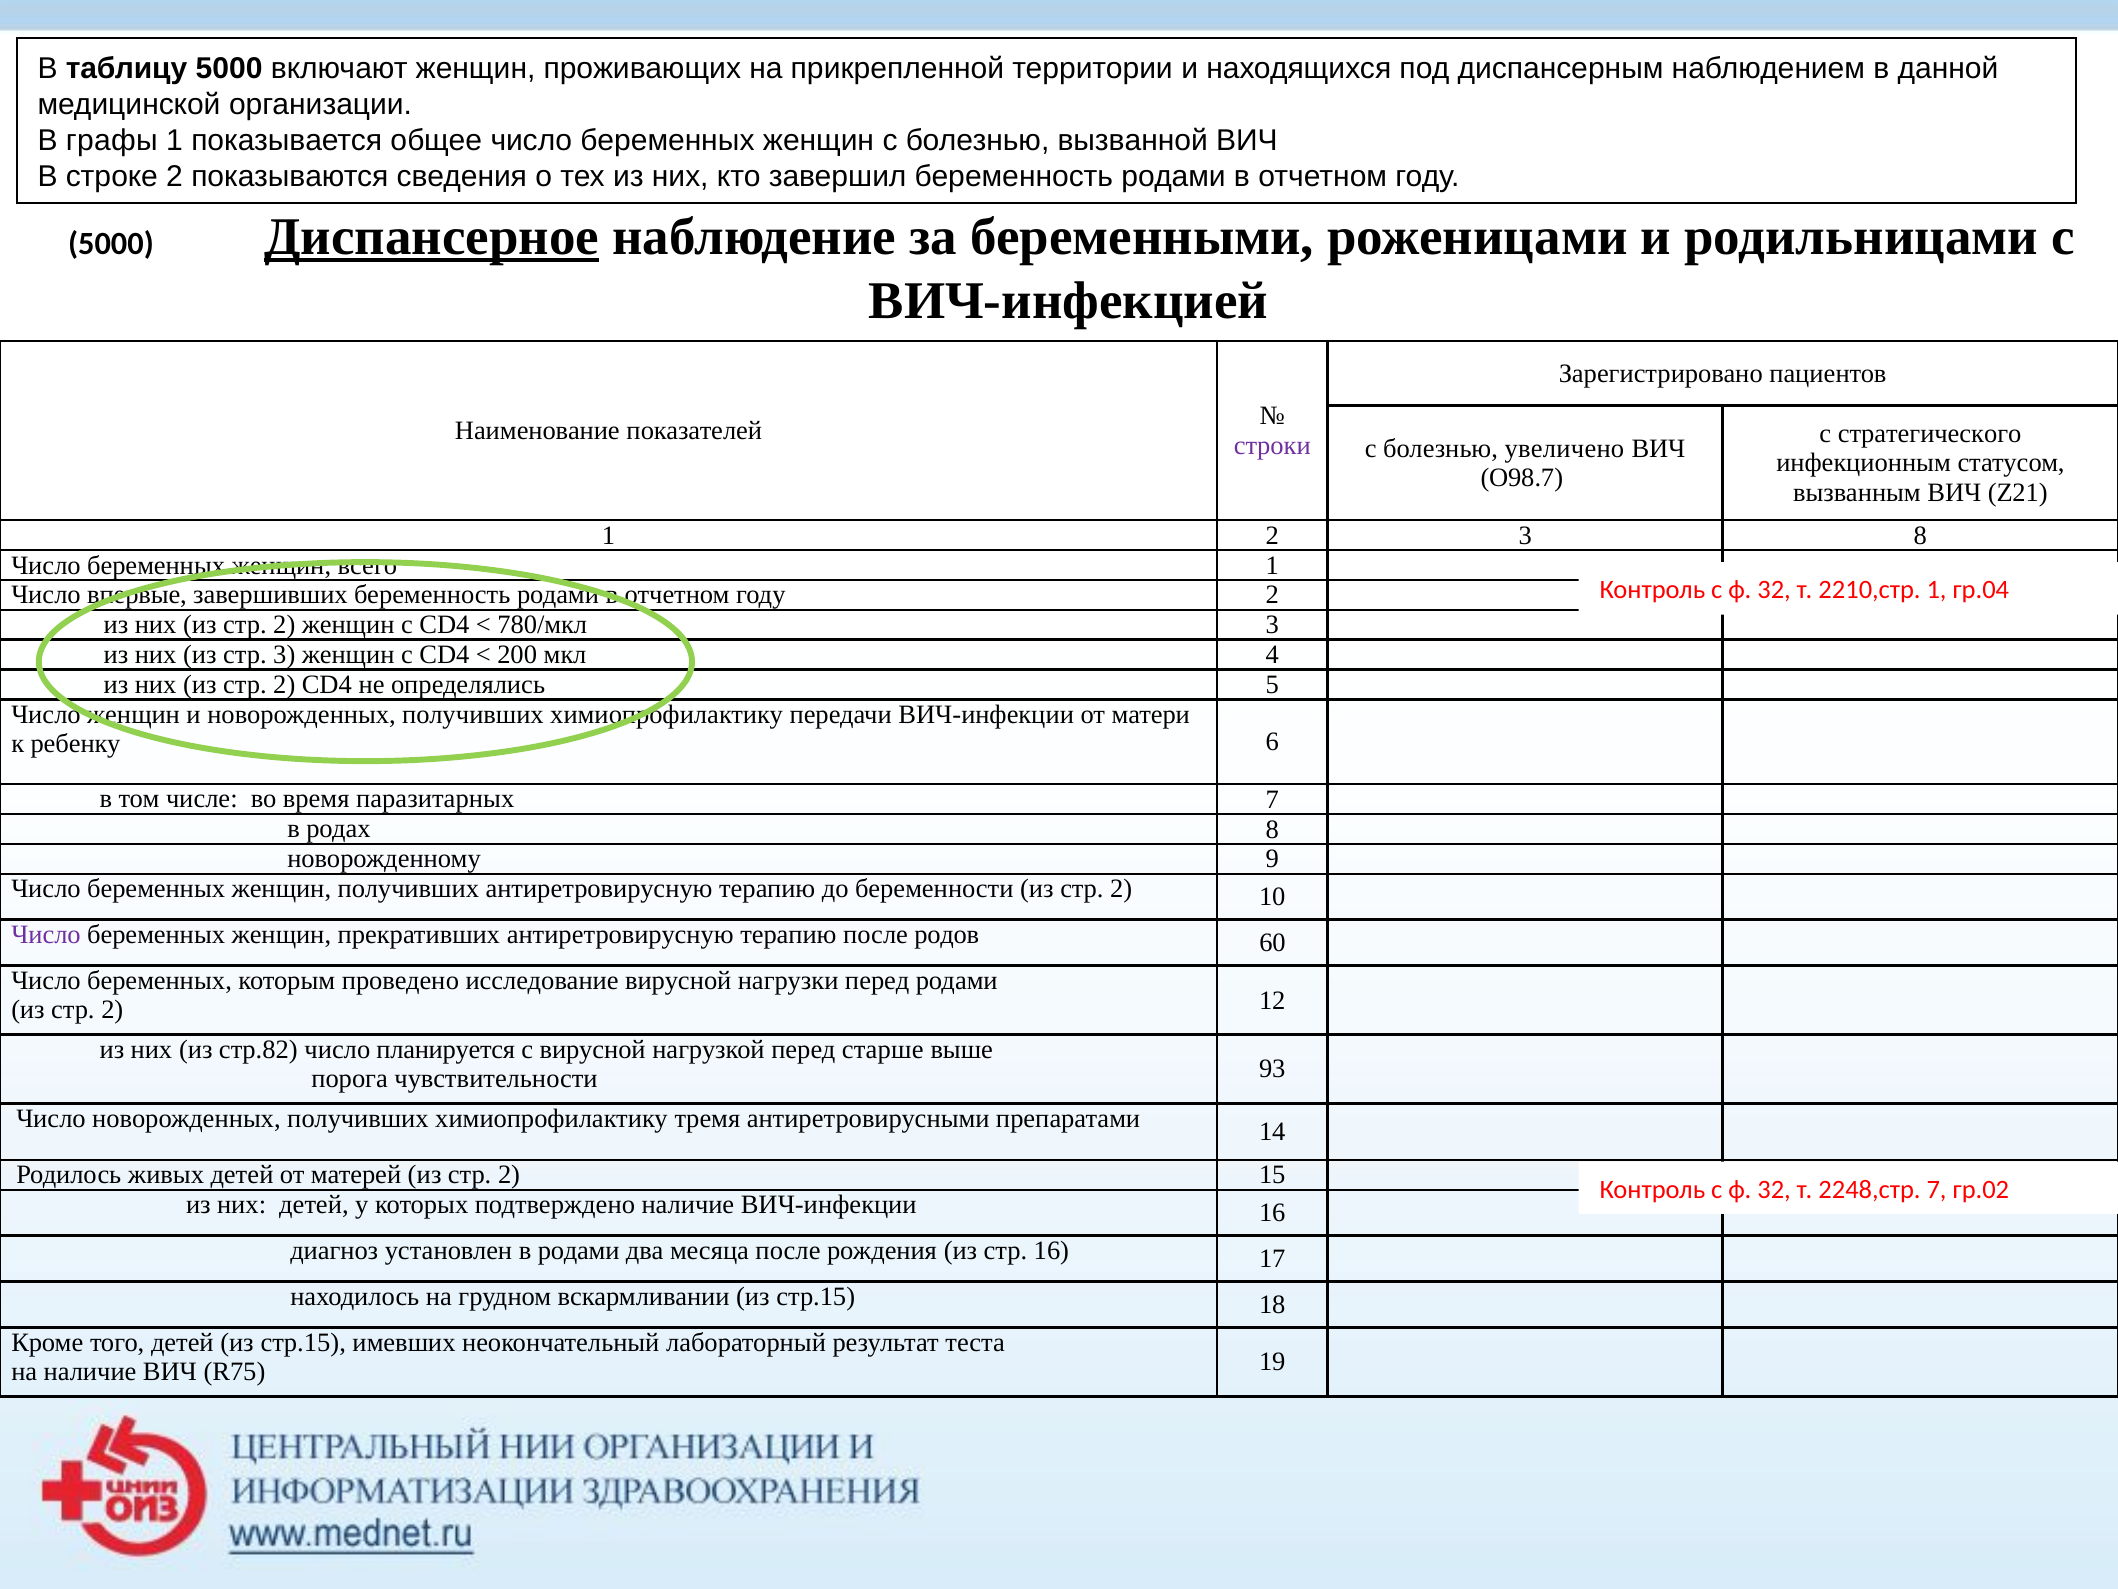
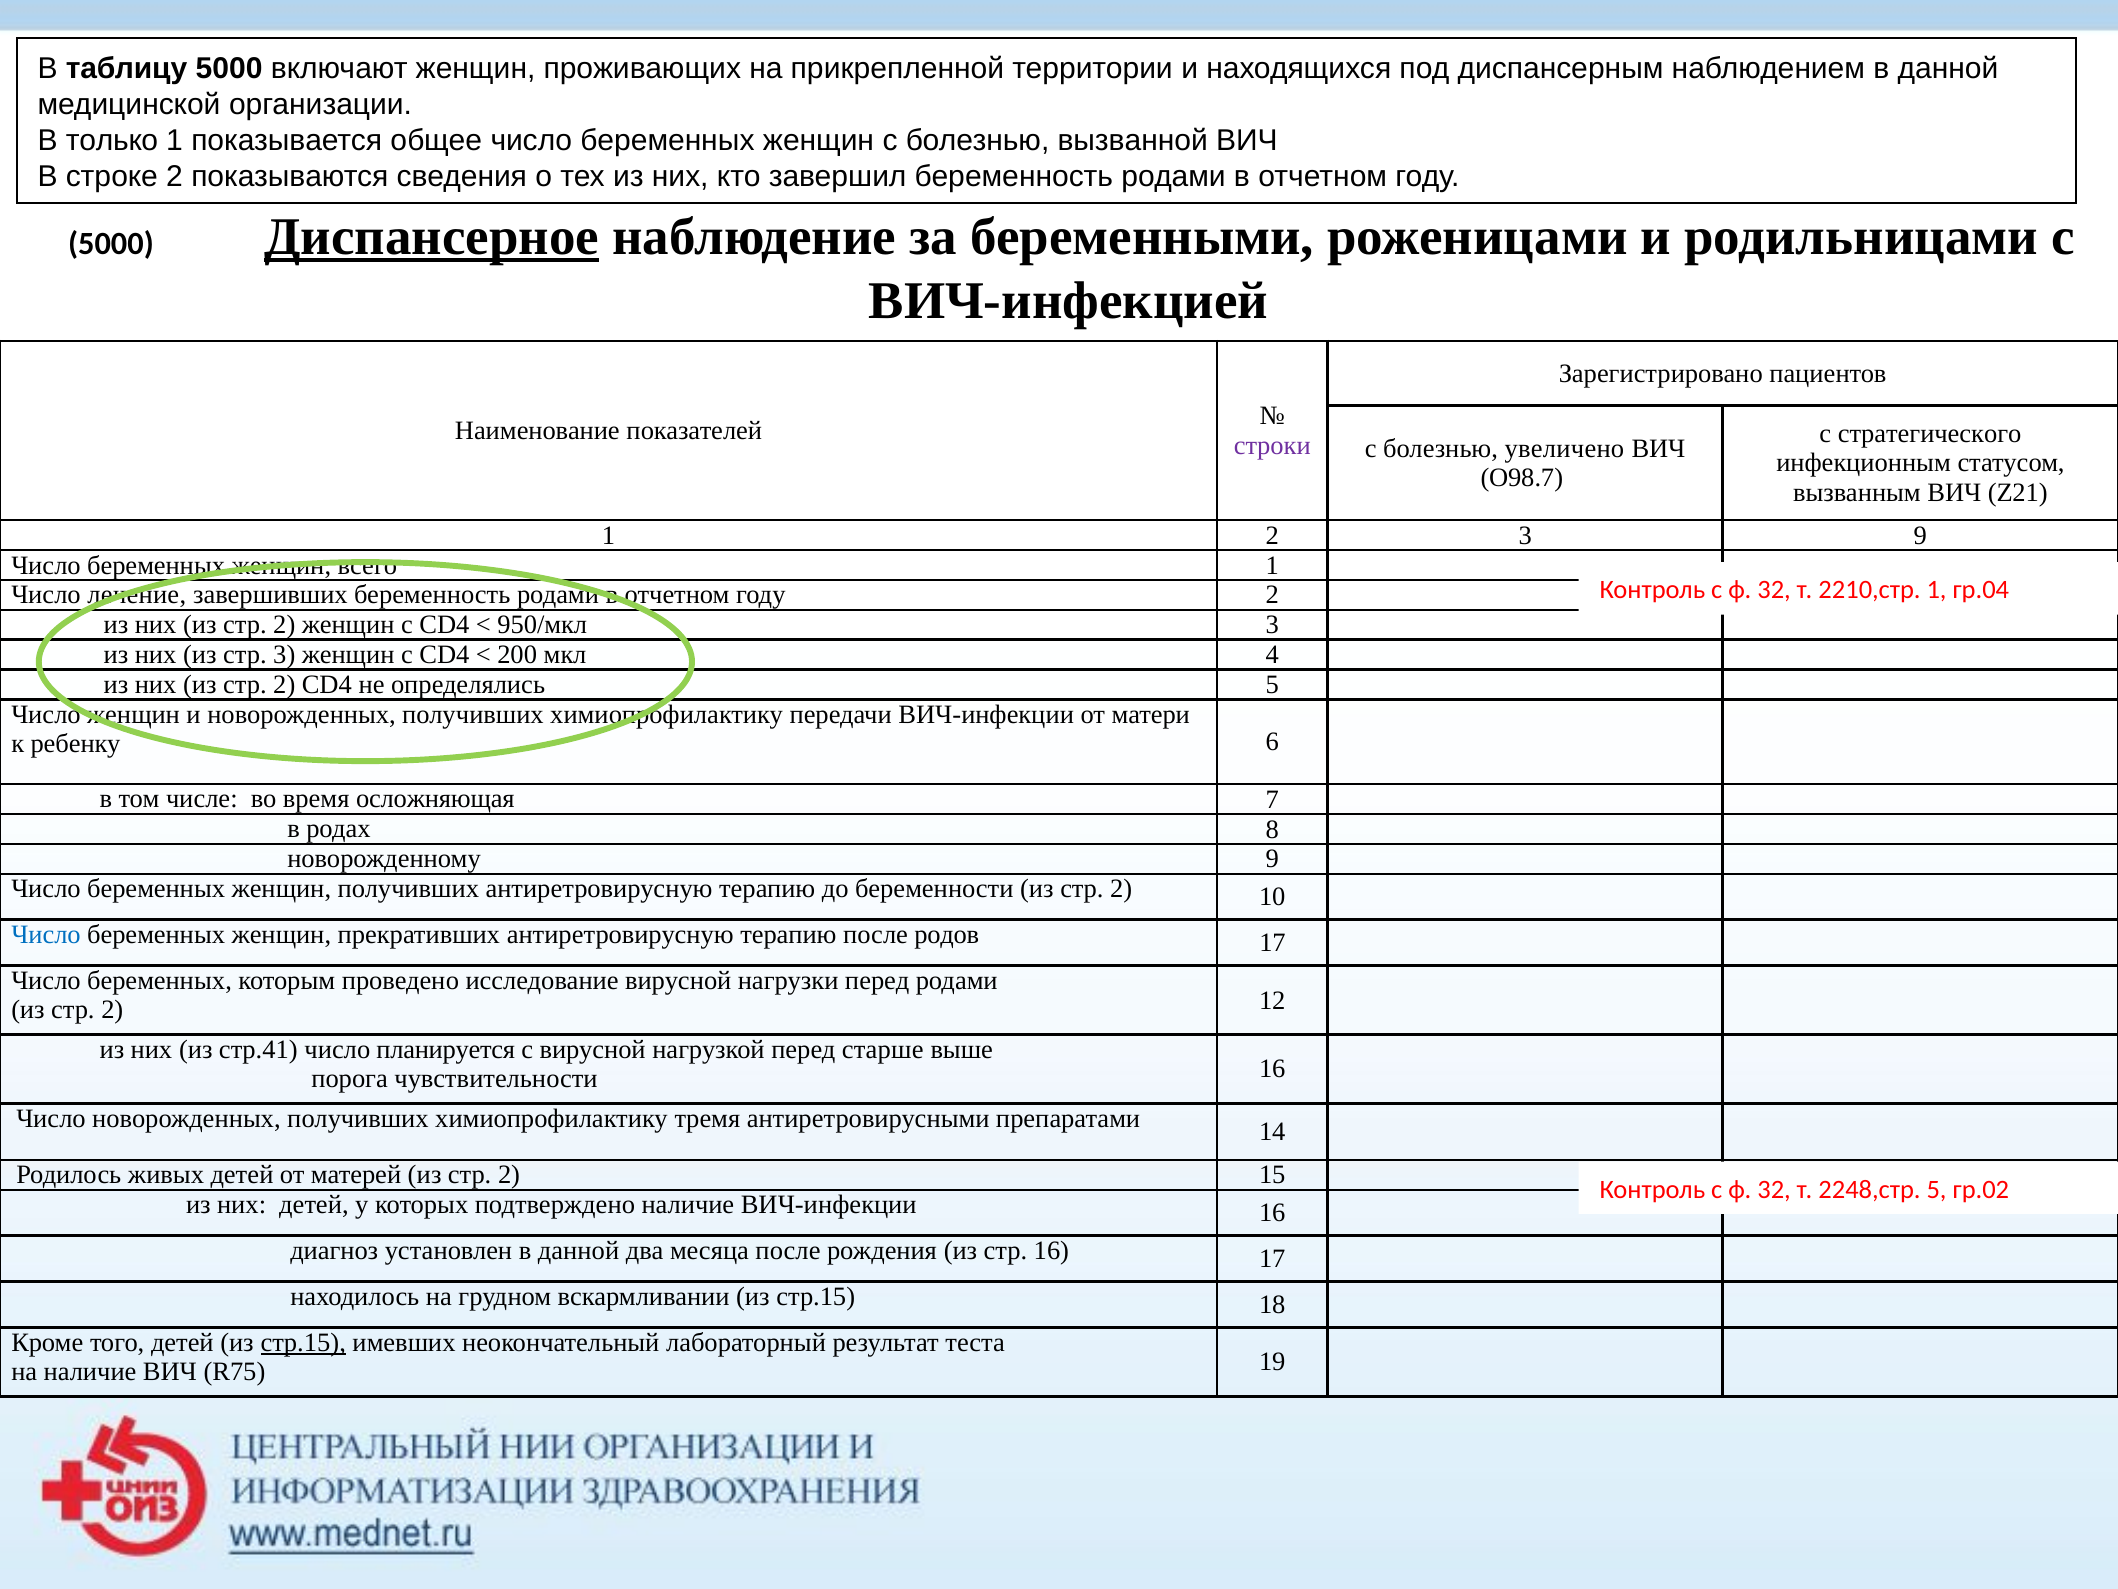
графы: графы -> только
3 8: 8 -> 9
впервые: впервые -> лечение
780/мкл: 780/мкл -> 950/мкл
паразитарных: паразитарных -> осложняющая
Число at (46, 934) colour: purple -> blue
родов 60: 60 -> 17
стр.82: стр.82 -> стр.41
чувствительности 93: 93 -> 16
2248,стр 7: 7 -> 5
установлен в родами: родами -> данной
стр.15 at (303, 1342) underline: none -> present
